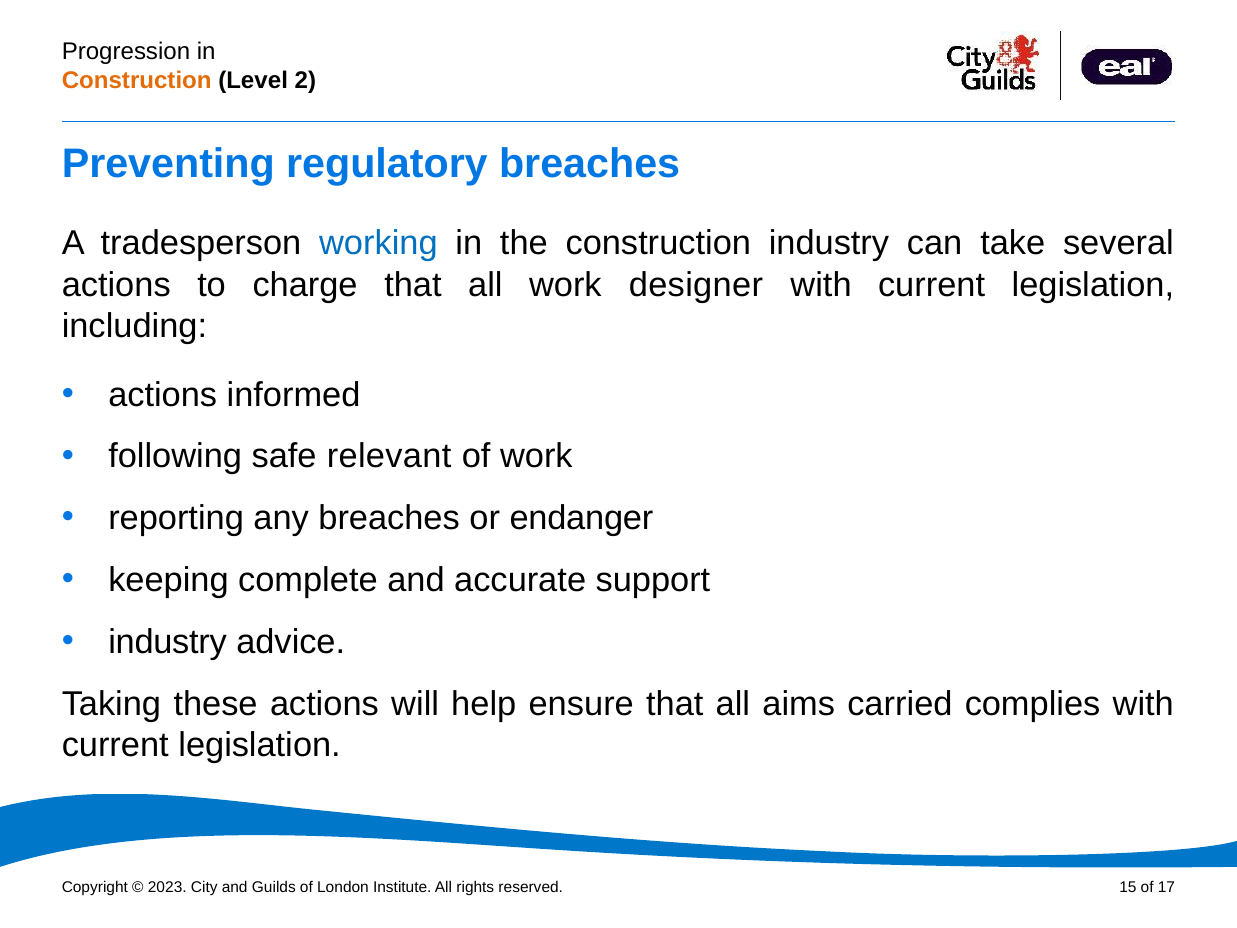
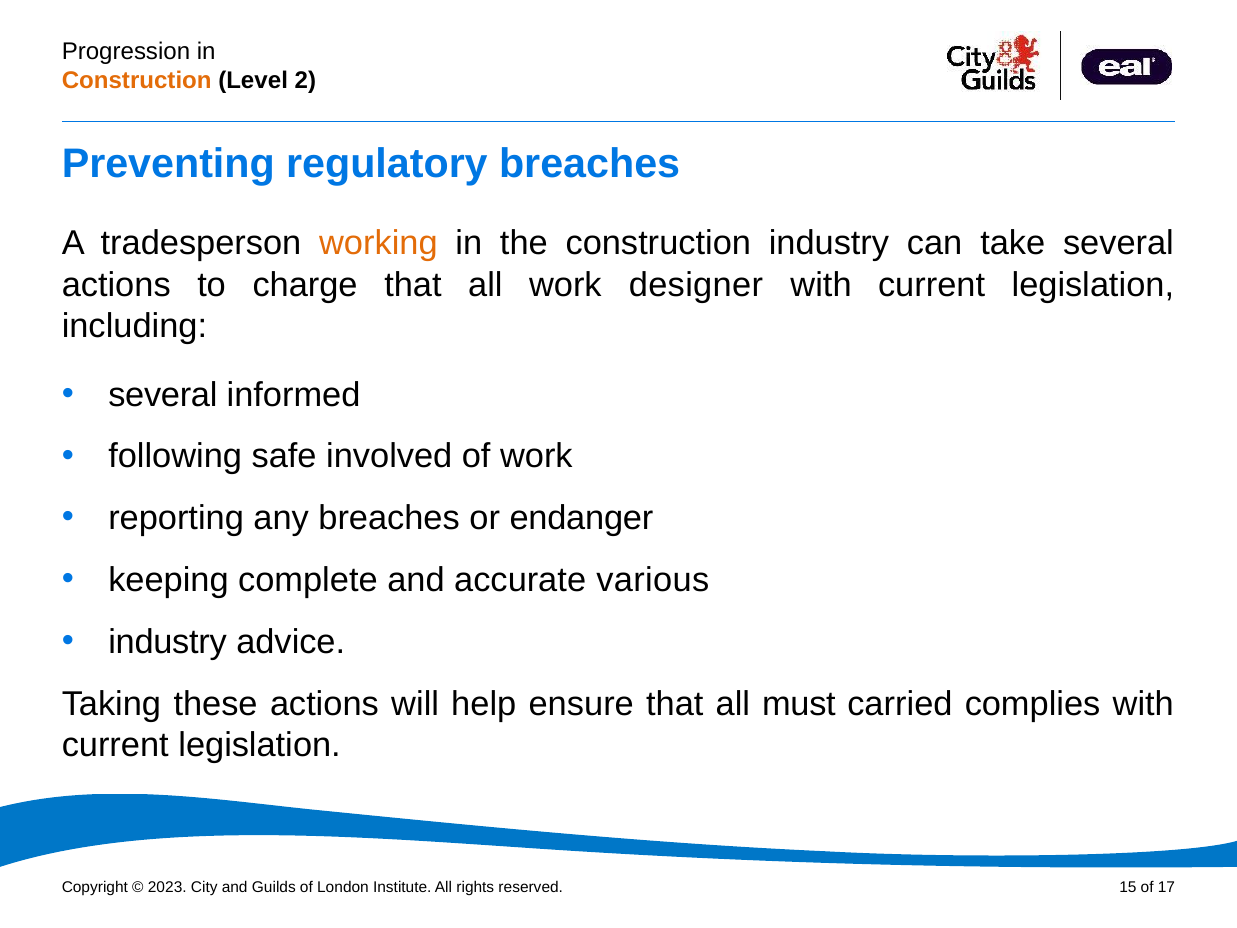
working colour: blue -> orange
actions at (163, 395): actions -> several
relevant: relevant -> involved
support: support -> various
aims: aims -> must
